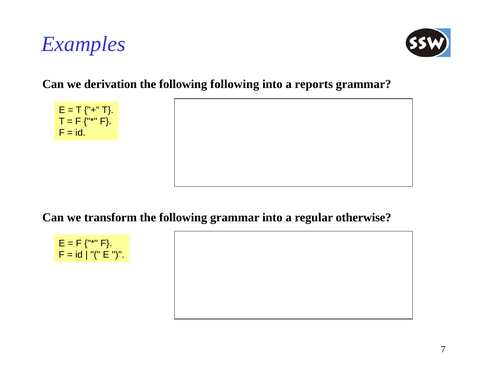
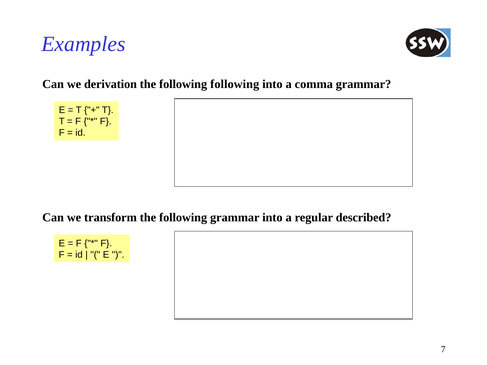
reports: reports -> comma
otherwise: otherwise -> described
